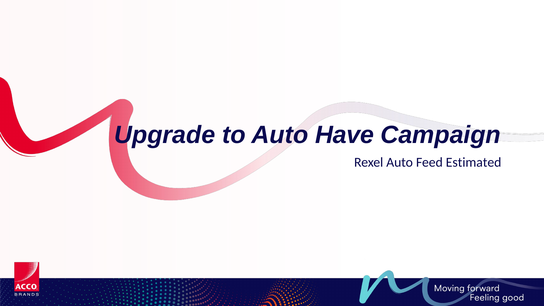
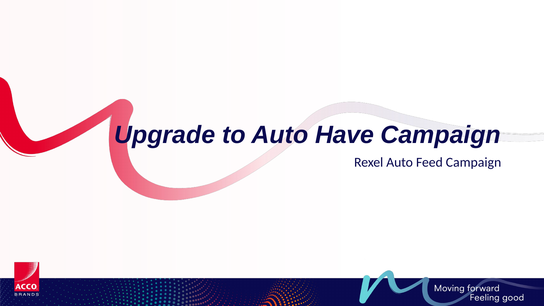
Feed Estimated: Estimated -> Campaign
